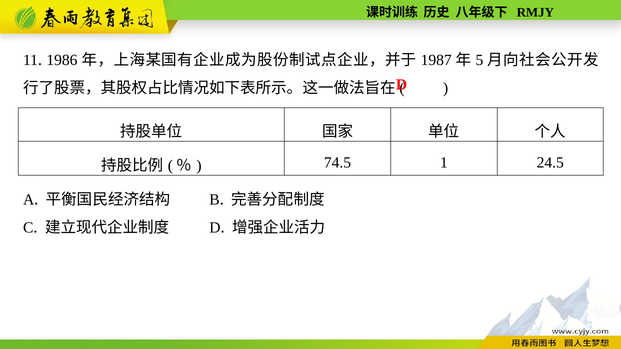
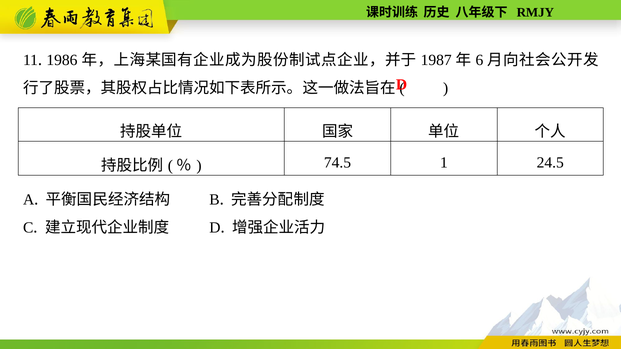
5: 5 -> 6
